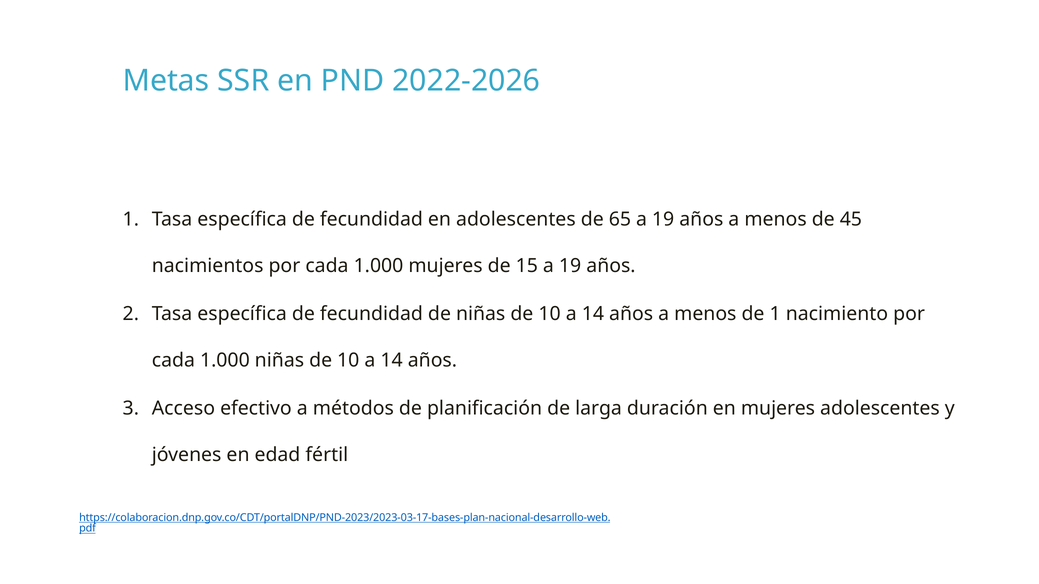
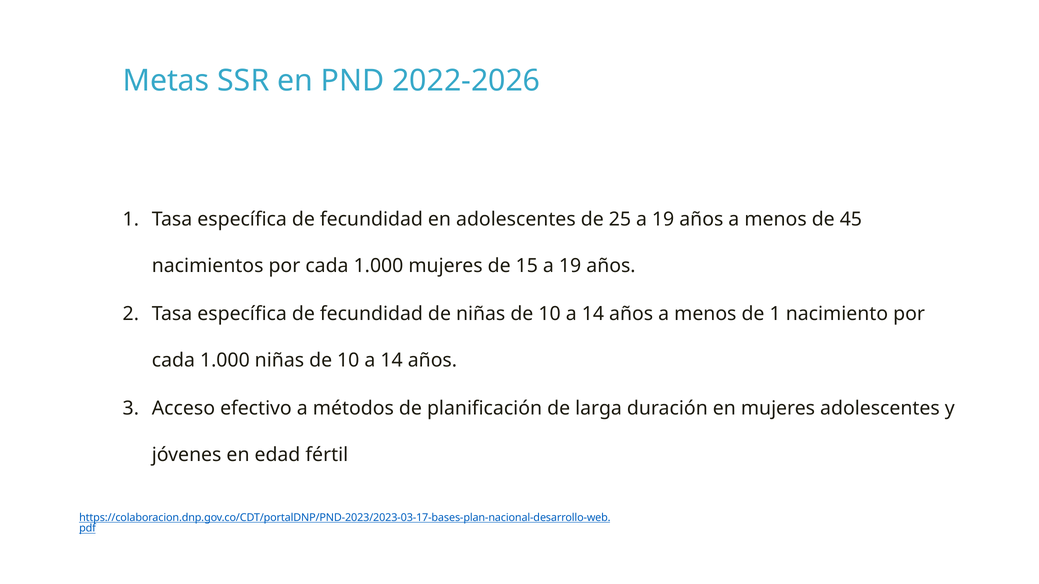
65: 65 -> 25
